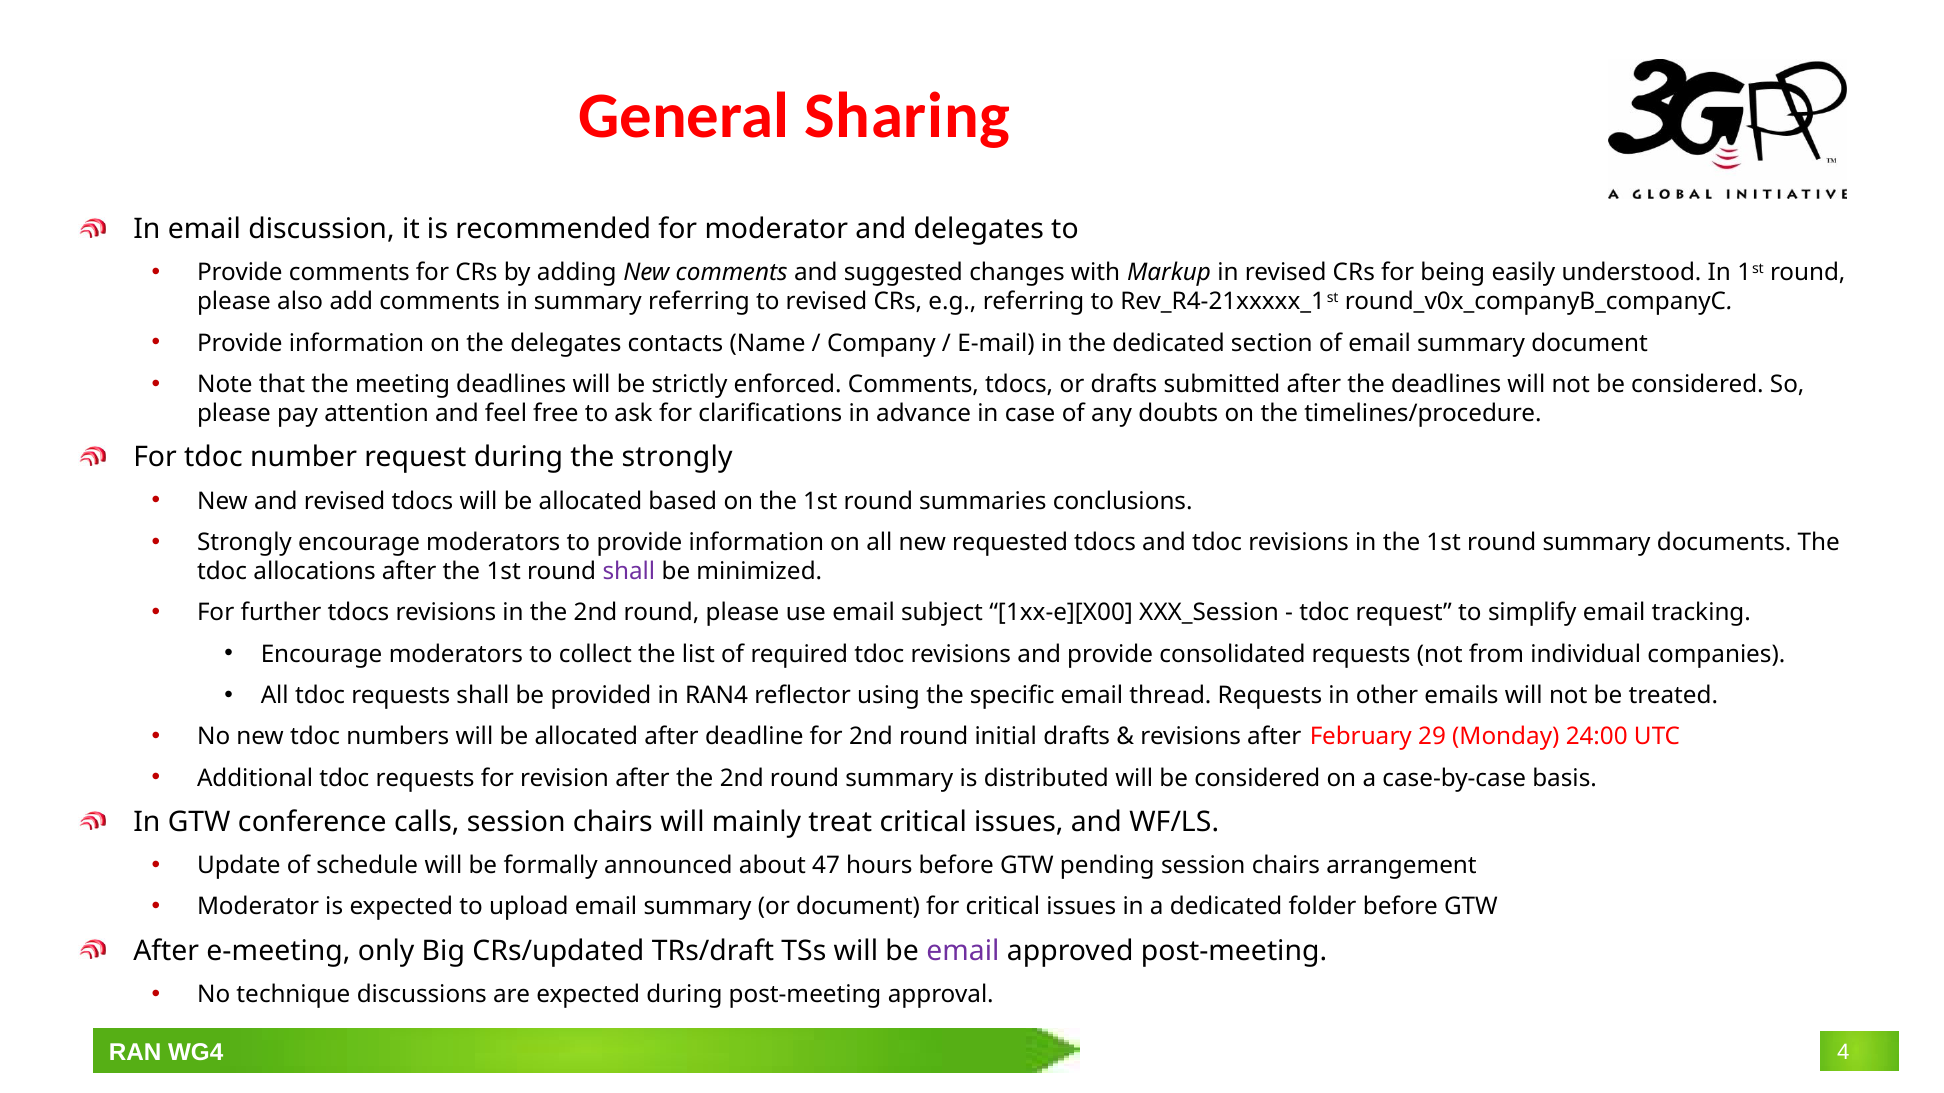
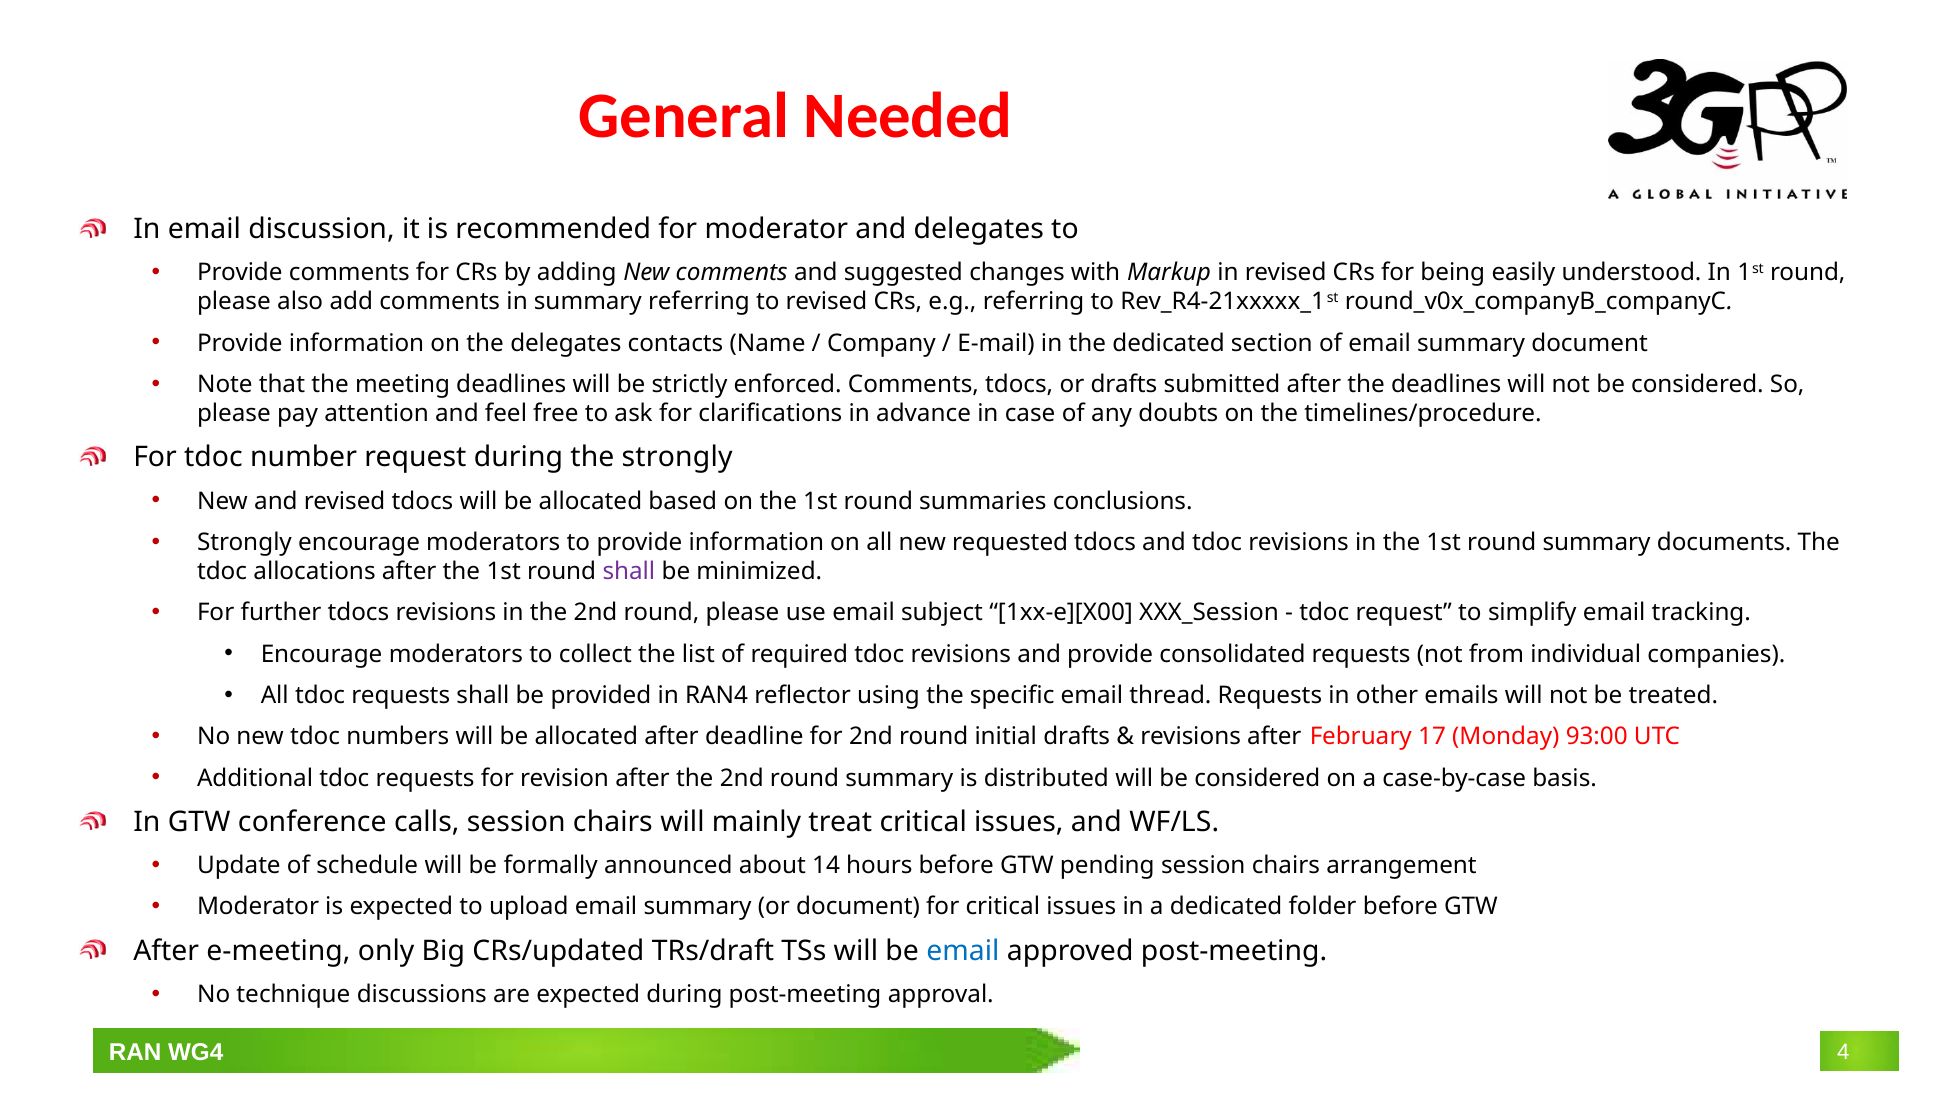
Sharing: Sharing -> Needed
29: 29 -> 17
24:00: 24:00 -> 93:00
47: 47 -> 14
email at (963, 951) colour: purple -> blue
